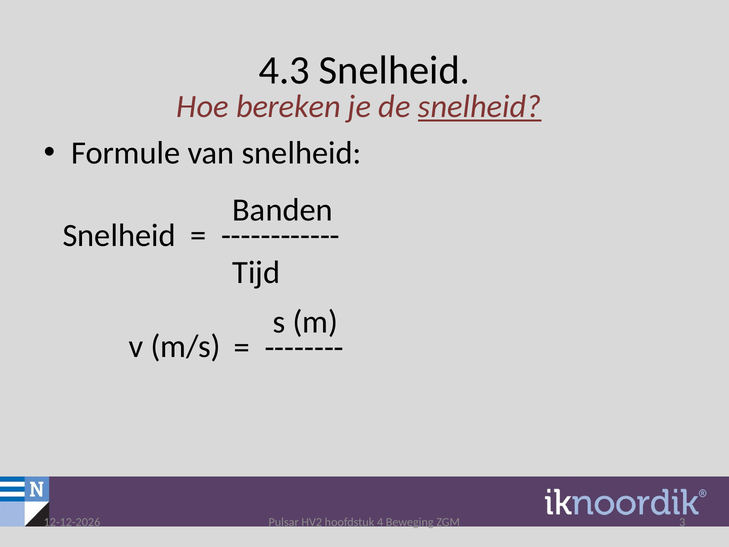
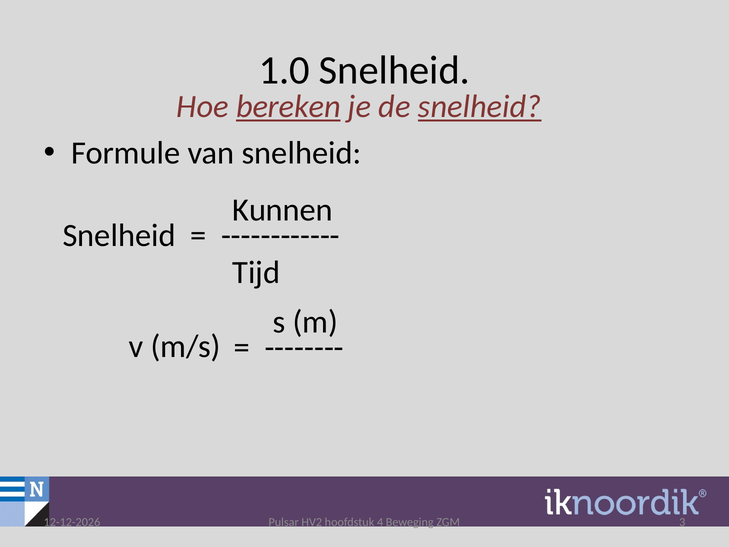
4.3: 4.3 -> 1.0
bereken underline: none -> present
Banden: Banden -> Kunnen
